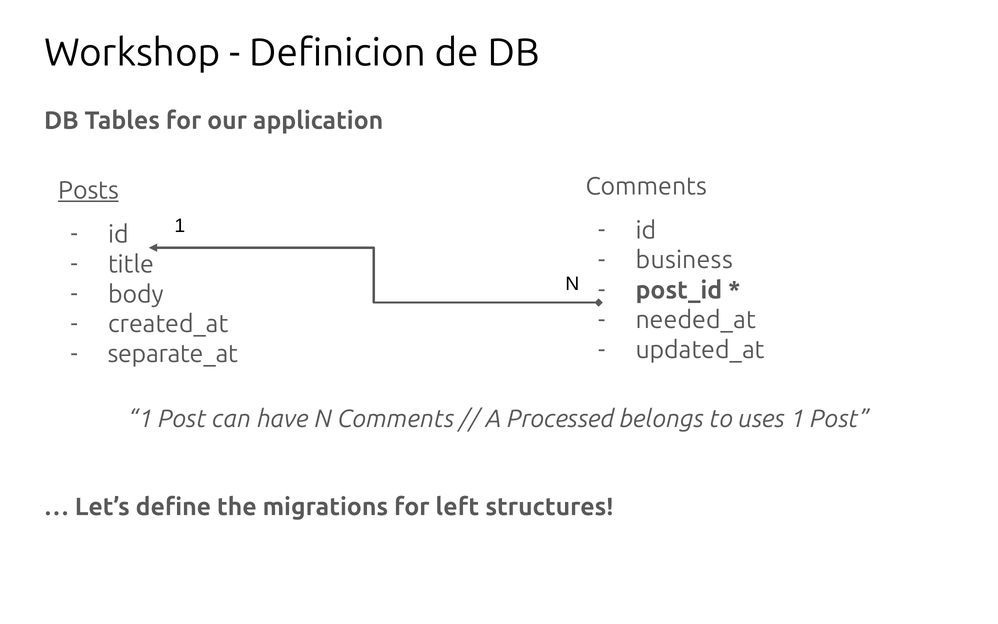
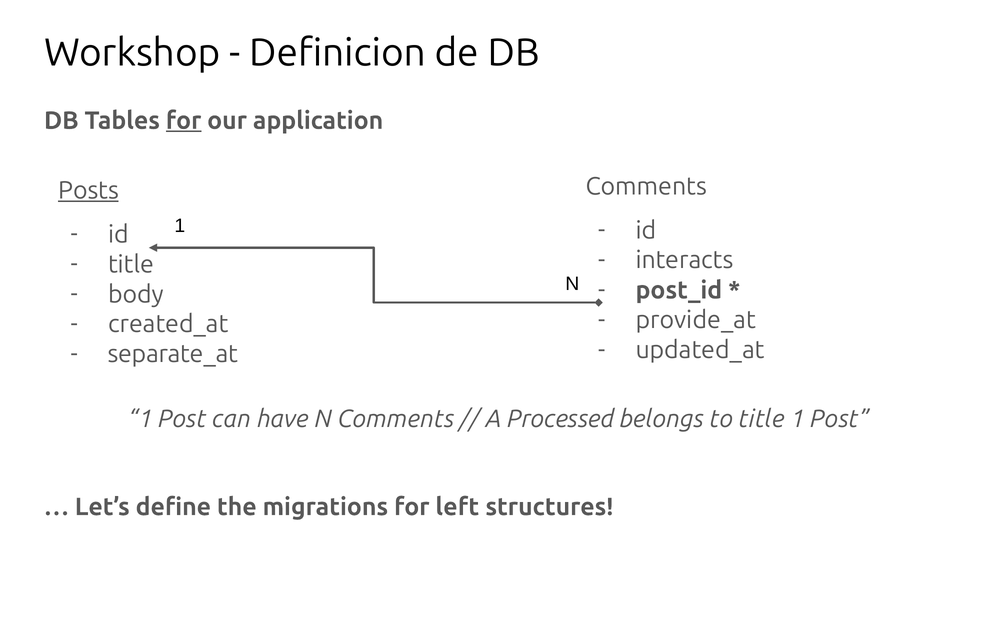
for at (184, 121) underline: none -> present
business: business -> interacts
needed_at: needed_at -> provide_at
to uses: uses -> title
